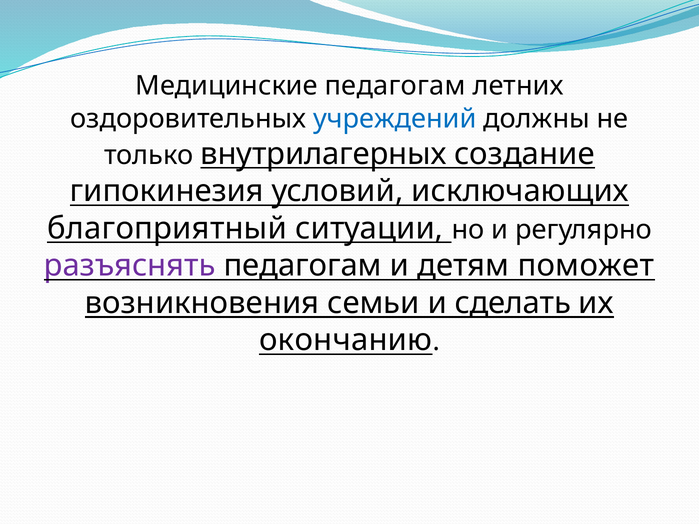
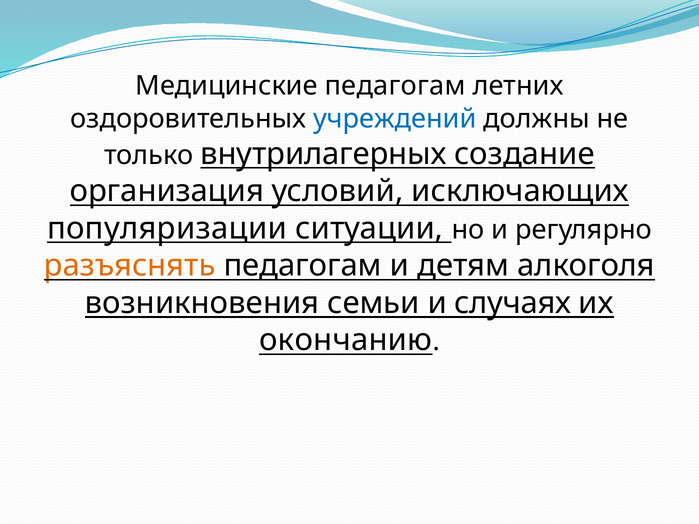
гипокинезия: гипокинезия -> организация
благоприятный: благоприятный -> популяризации
разъяснять colour: purple -> orange
поможет: поможет -> алкоголя
сделать: сделать -> случаях
